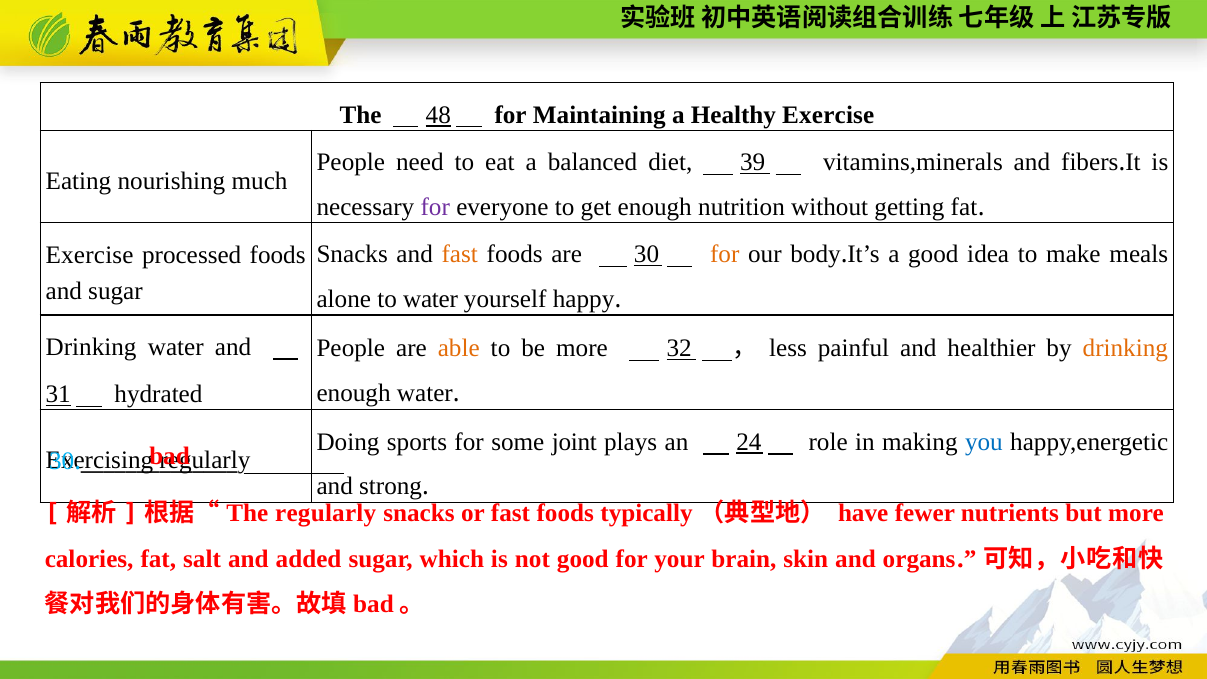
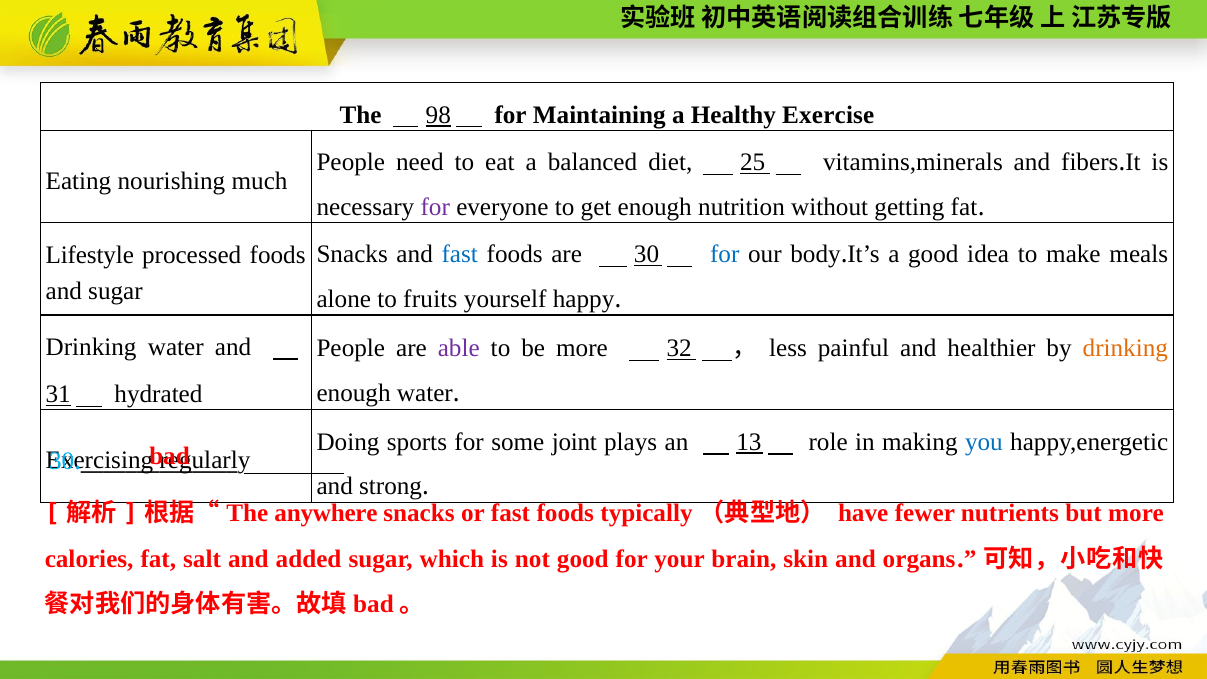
48: 48 -> 98
39: 39 -> 25
fast at (460, 255) colour: orange -> blue
for at (725, 255) colour: orange -> blue
Exercise at (90, 255): Exercise -> Lifestyle
to water: water -> fruits
able colour: orange -> purple
24: 24 -> 13
regularly at (326, 514): regularly -> anywhere
